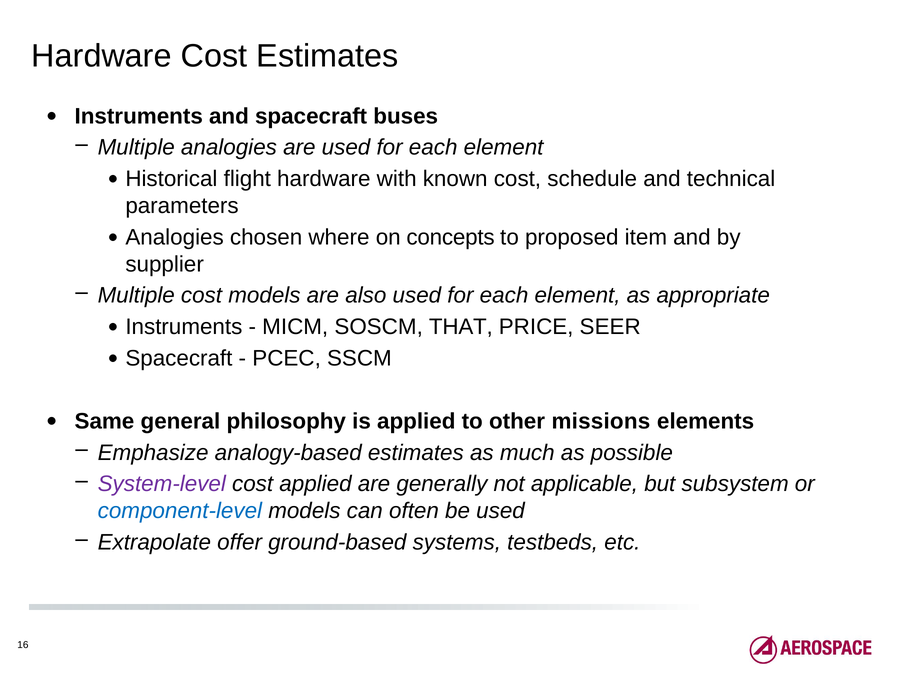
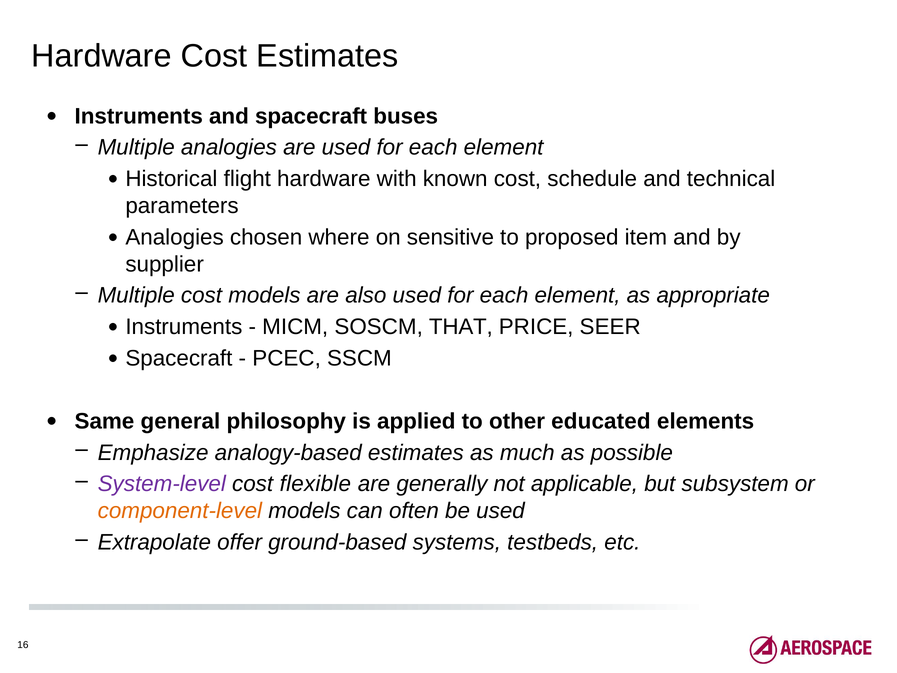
concepts: concepts -> sensitive
missions: missions -> educated
cost applied: applied -> flexible
component-level colour: blue -> orange
